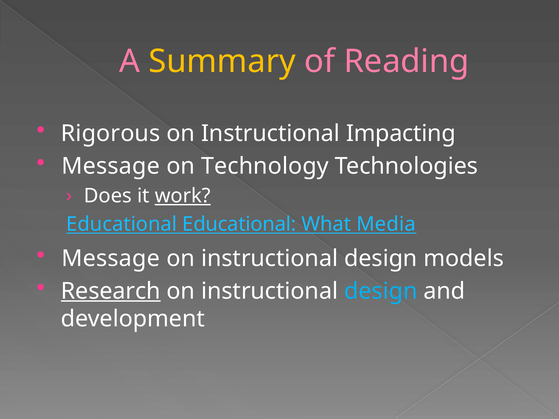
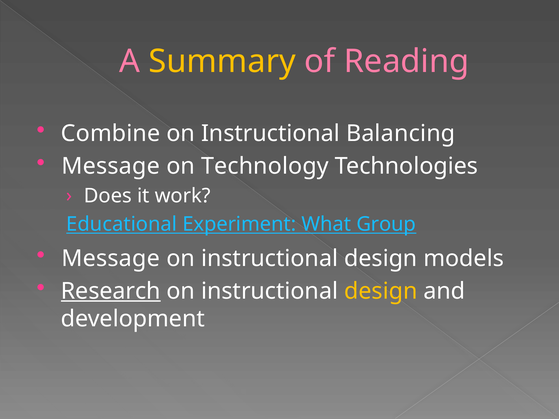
Rigorous: Rigorous -> Combine
Impacting: Impacting -> Balancing
work underline: present -> none
Educational Educational: Educational -> Experiment
Media: Media -> Group
design at (381, 291) colour: light blue -> yellow
